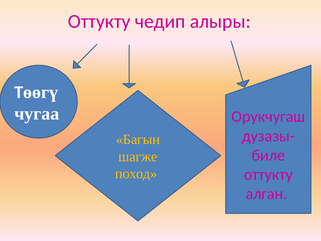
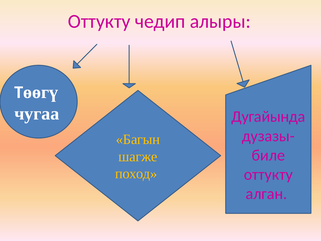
Орукчугаш: Орукчугаш -> Дугайында
